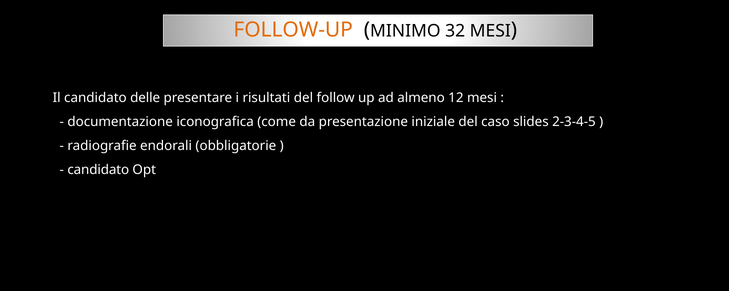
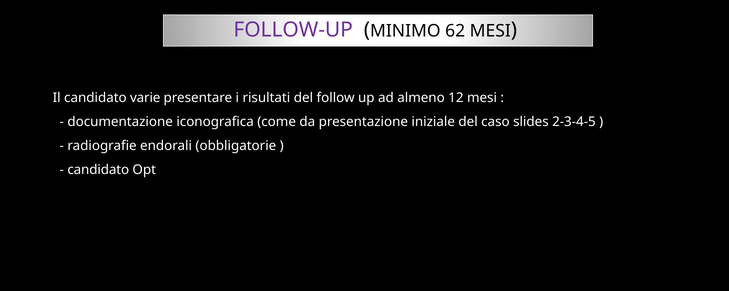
FOLLOW-UP colour: orange -> purple
32: 32 -> 62
delle: delle -> varie
